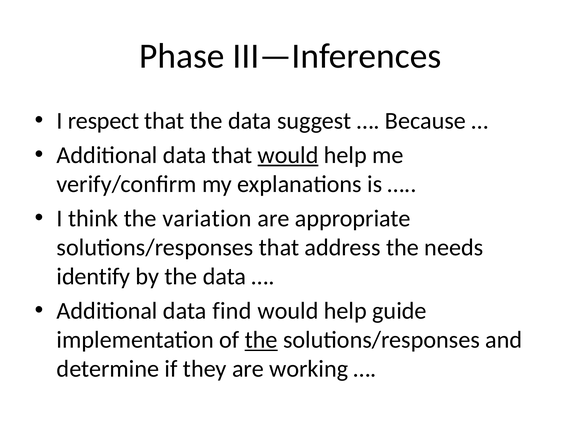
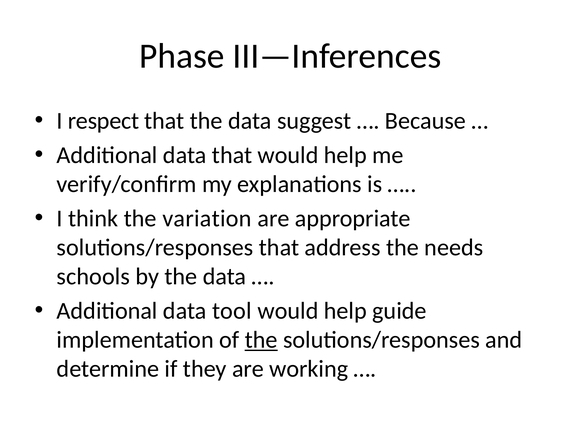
would at (288, 155) underline: present -> none
identify: identify -> schools
find: find -> tool
